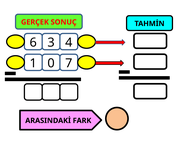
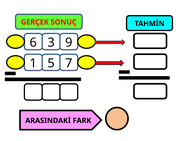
4: 4 -> 9
0: 0 -> 5
